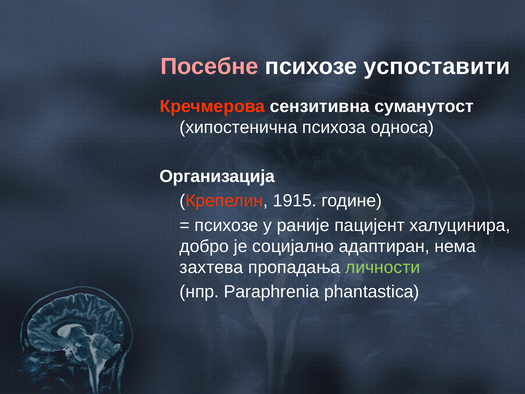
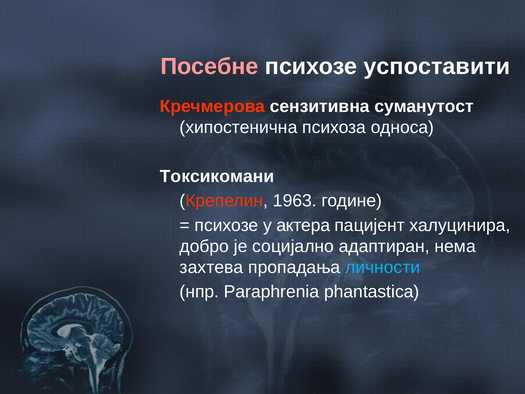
Организација: Организација -> Токсикомани
1915: 1915 -> 1963
раније: раније -> актера
личности colour: light green -> light blue
